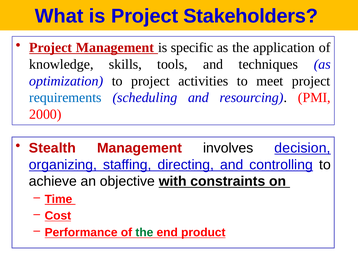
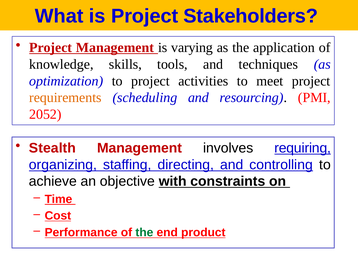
specific: specific -> varying
requirements colour: blue -> orange
2000: 2000 -> 2052
decision: decision -> requiring
